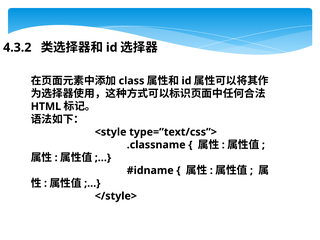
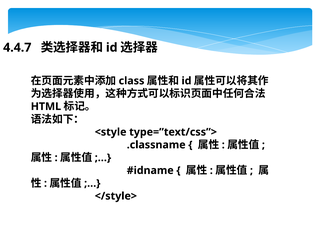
4.3.2: 4.3.2 -> 4.4.7
